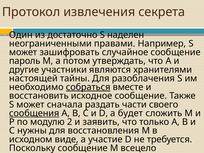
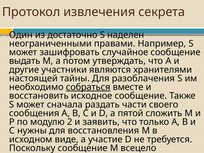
пароль: пароль -> выдать
сообщения underline: present -> none
будет: будет -> пятой
